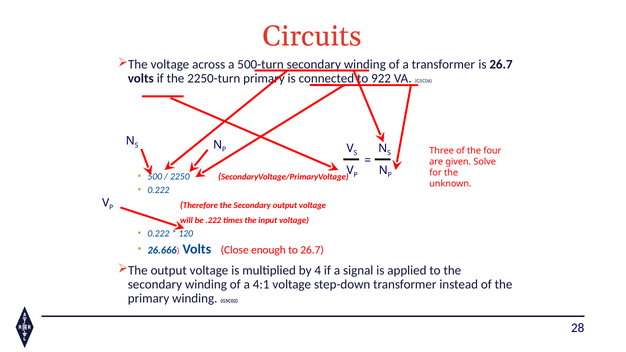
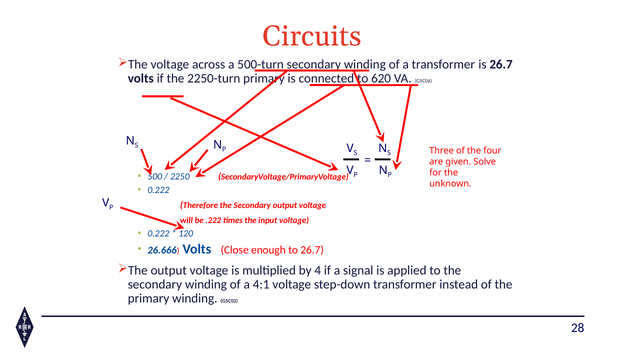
922: 922 -> 620
